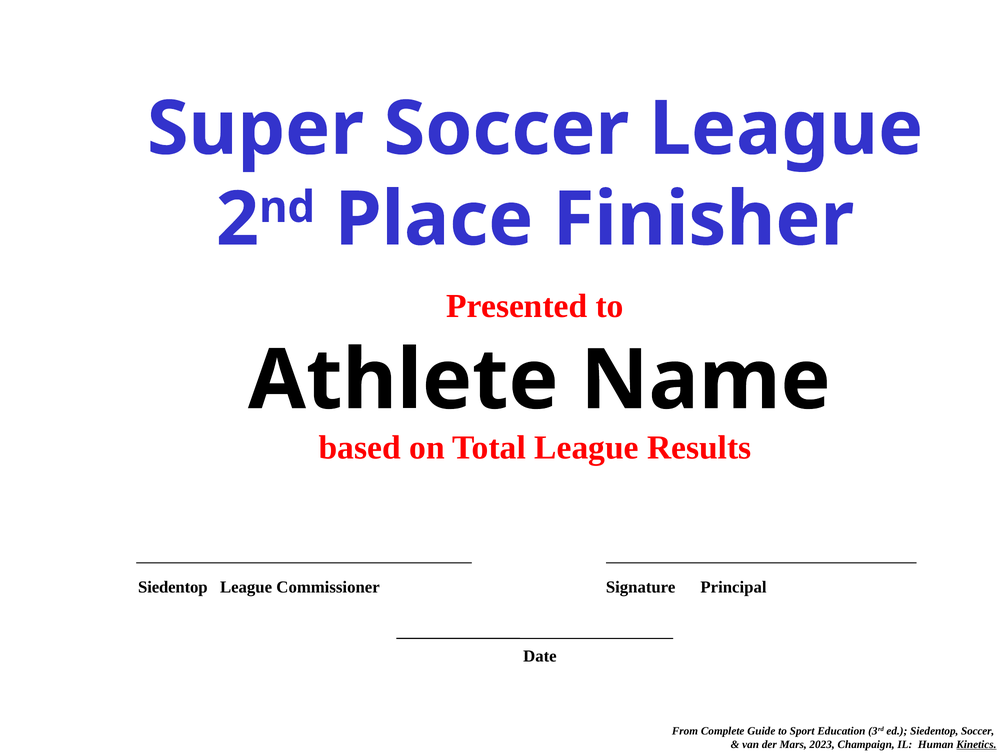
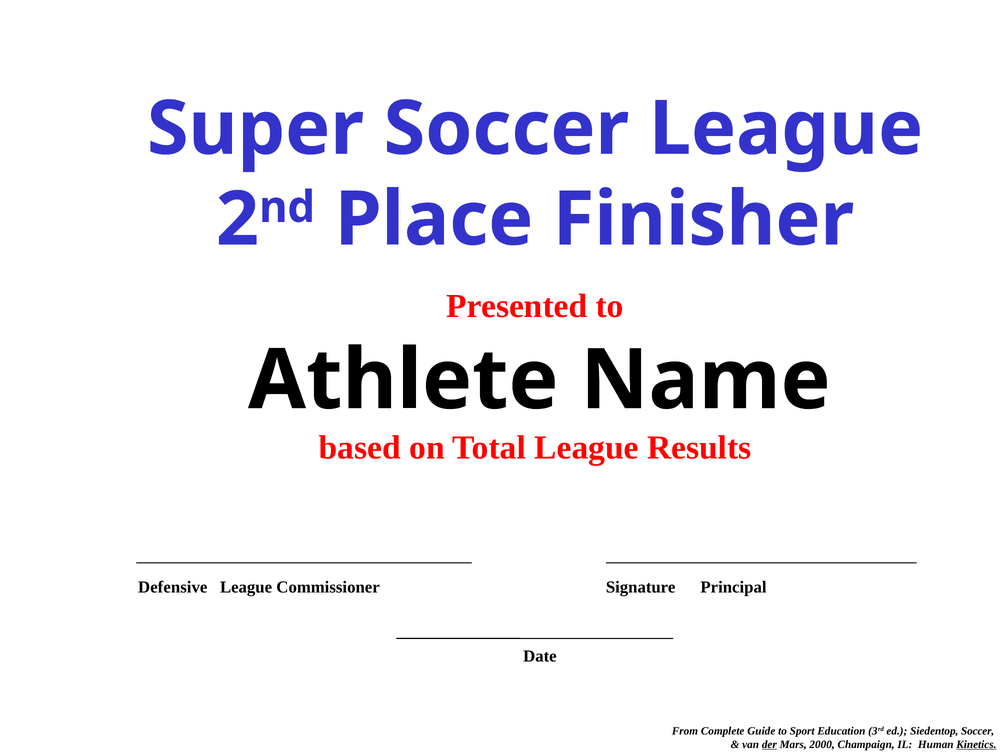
Siedentop at (173, 587): Siedentop -> Defensive
der underline: none -> present
2023: 2023 -> 2000
